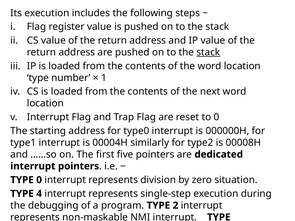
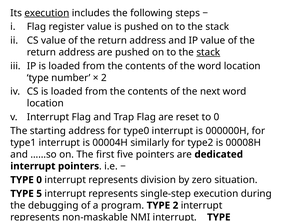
execution at (47, 13) underline: none -> present
1 at (104, 78): 1 -> 2
4 at (39, 194): 4 -> 5
